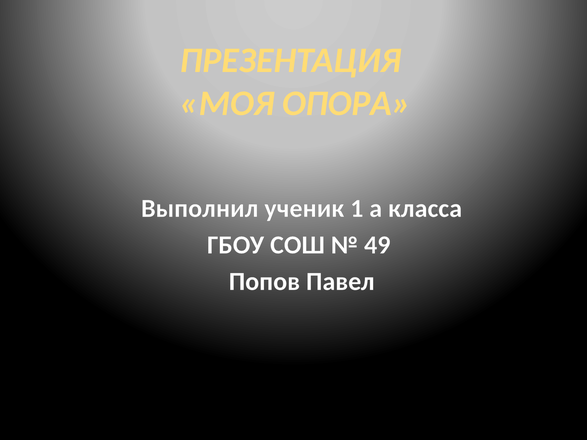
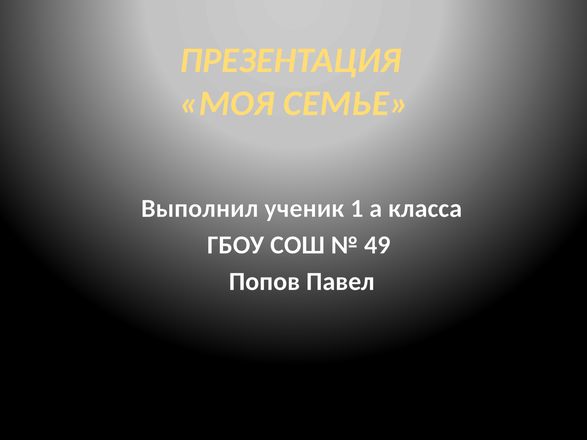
ОПОРА: ОПОРА -> СЕМЬЕ
